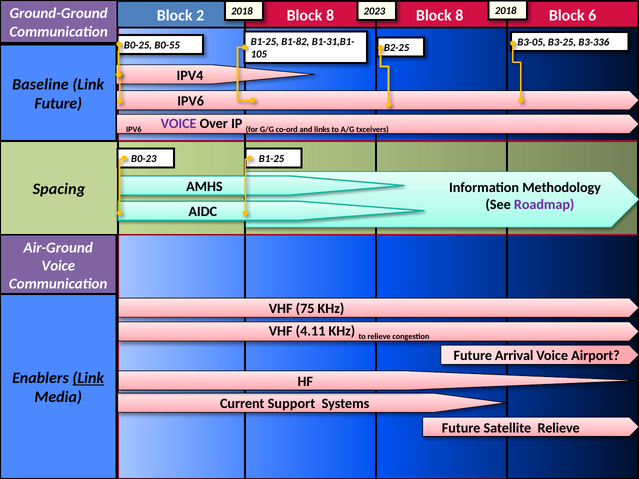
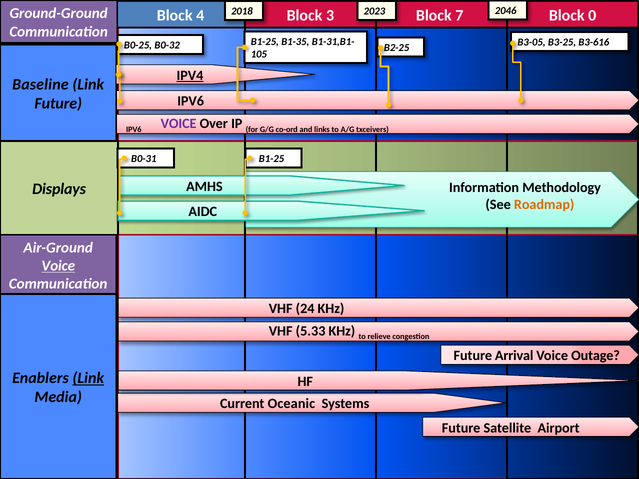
2: 2 -> 4
8 at (330, 15): 8 -> 3
8 at (459, 15): 8 -> 7
2023 2018: 2018 -> 2046
6: 6 -> 0
B0-55: B0-55 -> B0-32
B1-82: B1-82 -> B1-35
B3-336: B3-336 -> B3-616
IPV4 underline: none -> present
B0-23: B0-23 -> B0-31
Spacing: Spacing -> Displays
Roadmap colour: purple -> orange
Voice at (58, 266) underline: none -> present
75: 75 -> 24
4.11: 4.11 -> 5.33
Airport: Airport -> Outage
Support: Support -> Oceanic
Satellite Relieve: Relieve -> Airport
